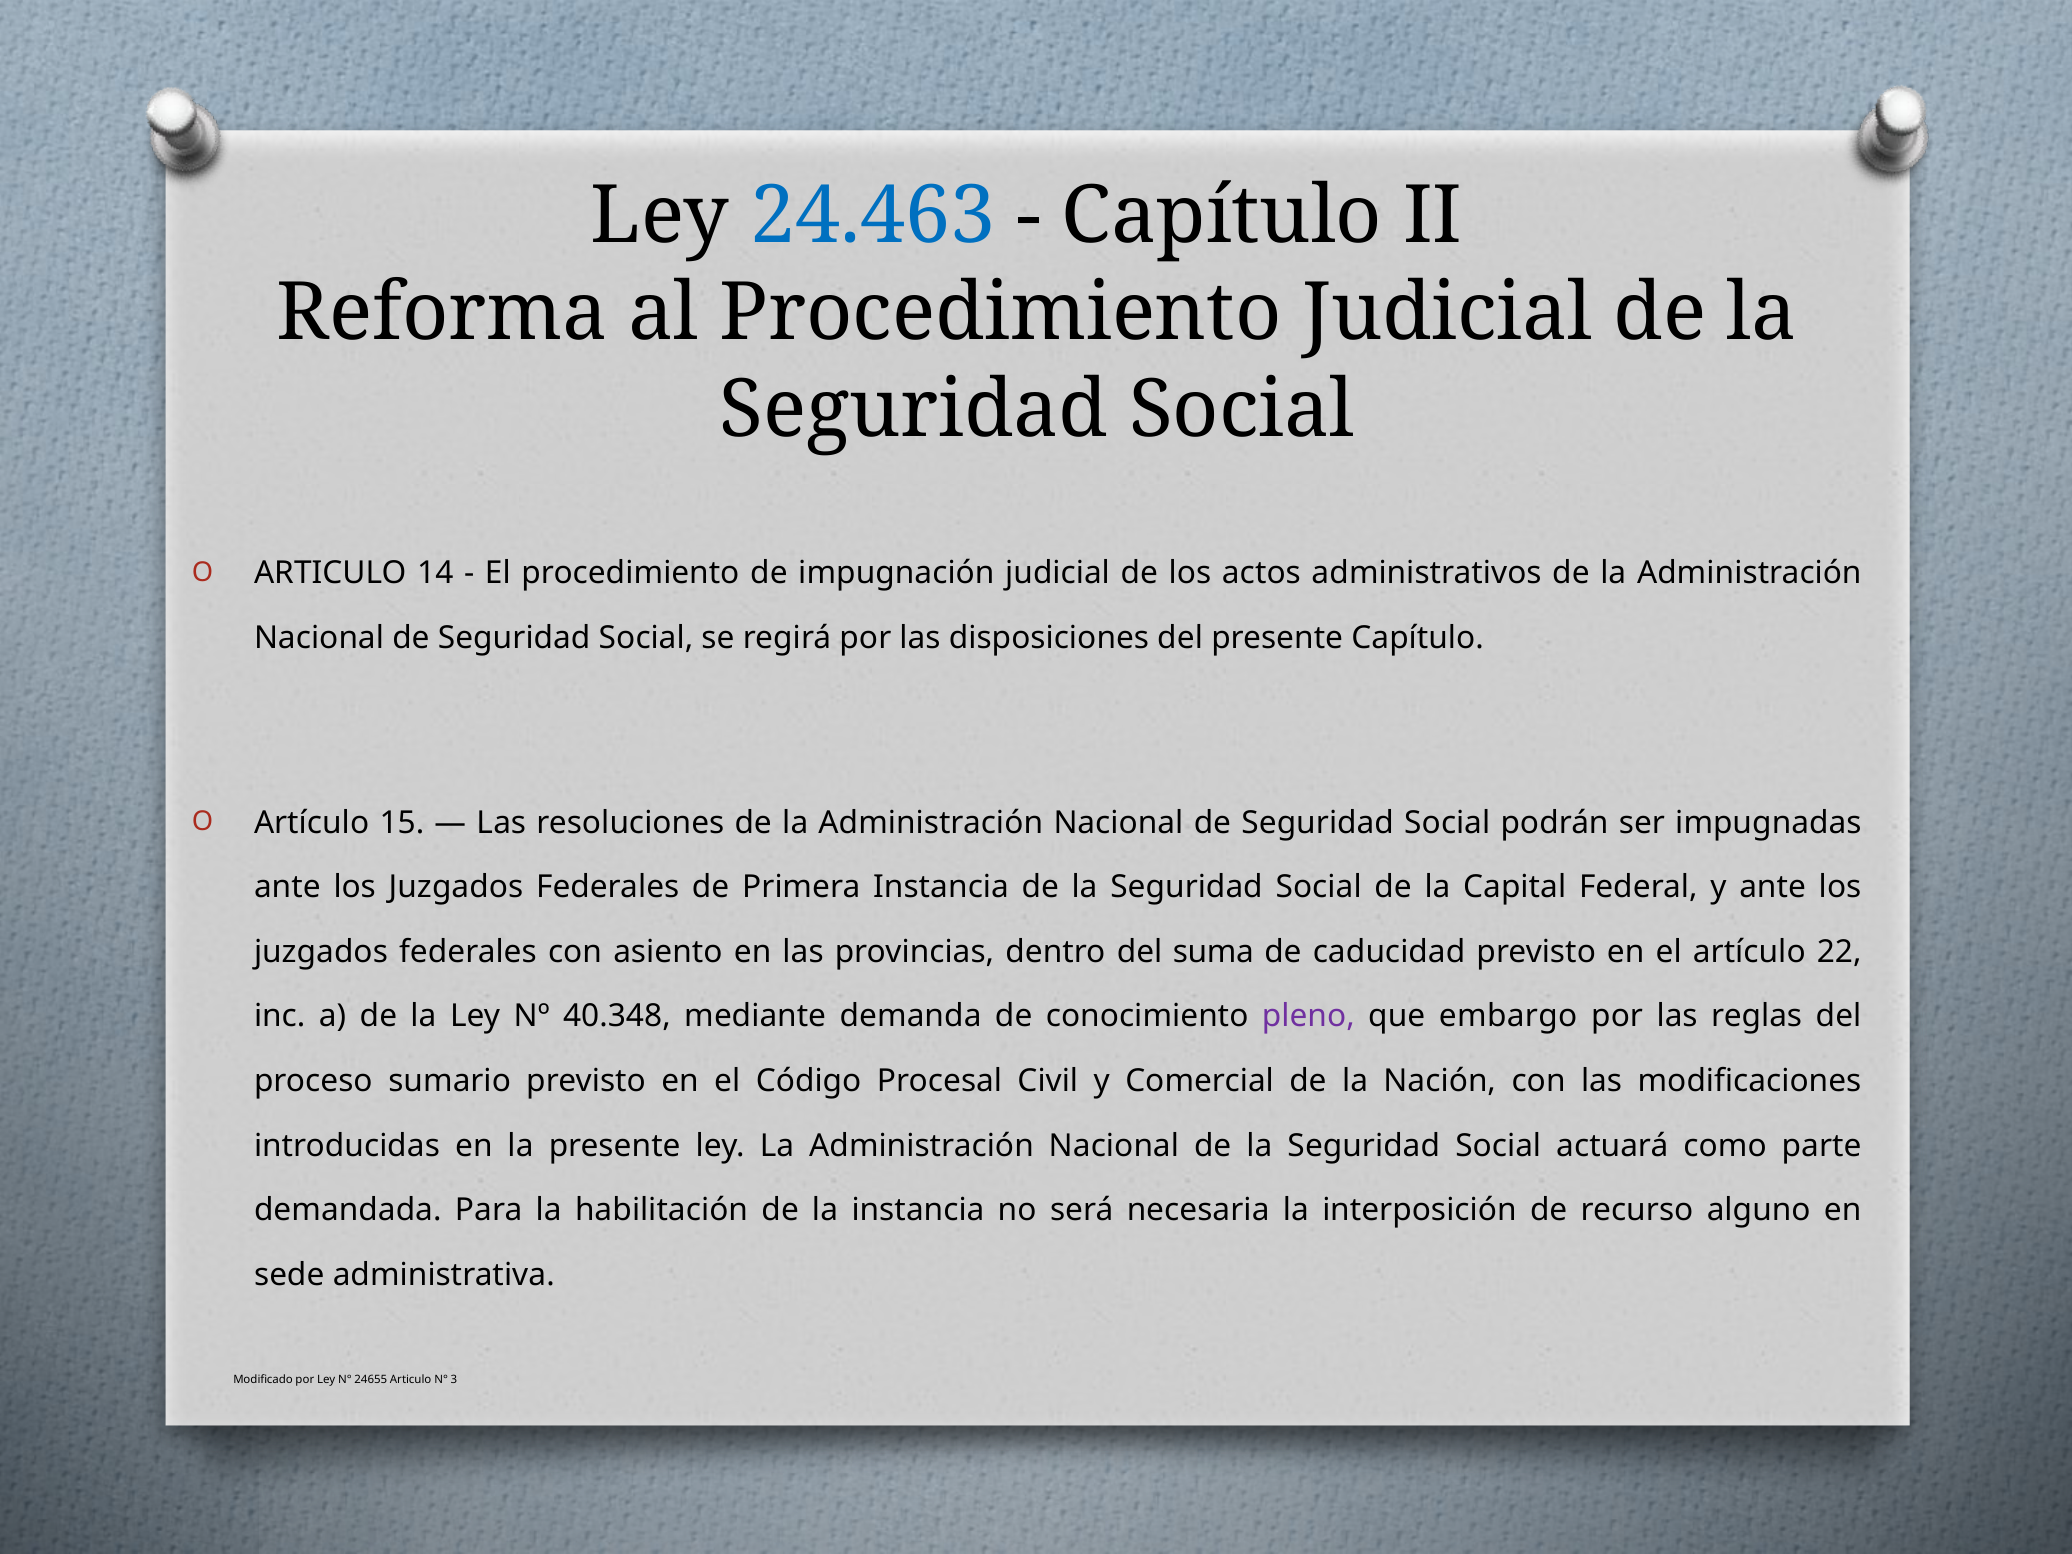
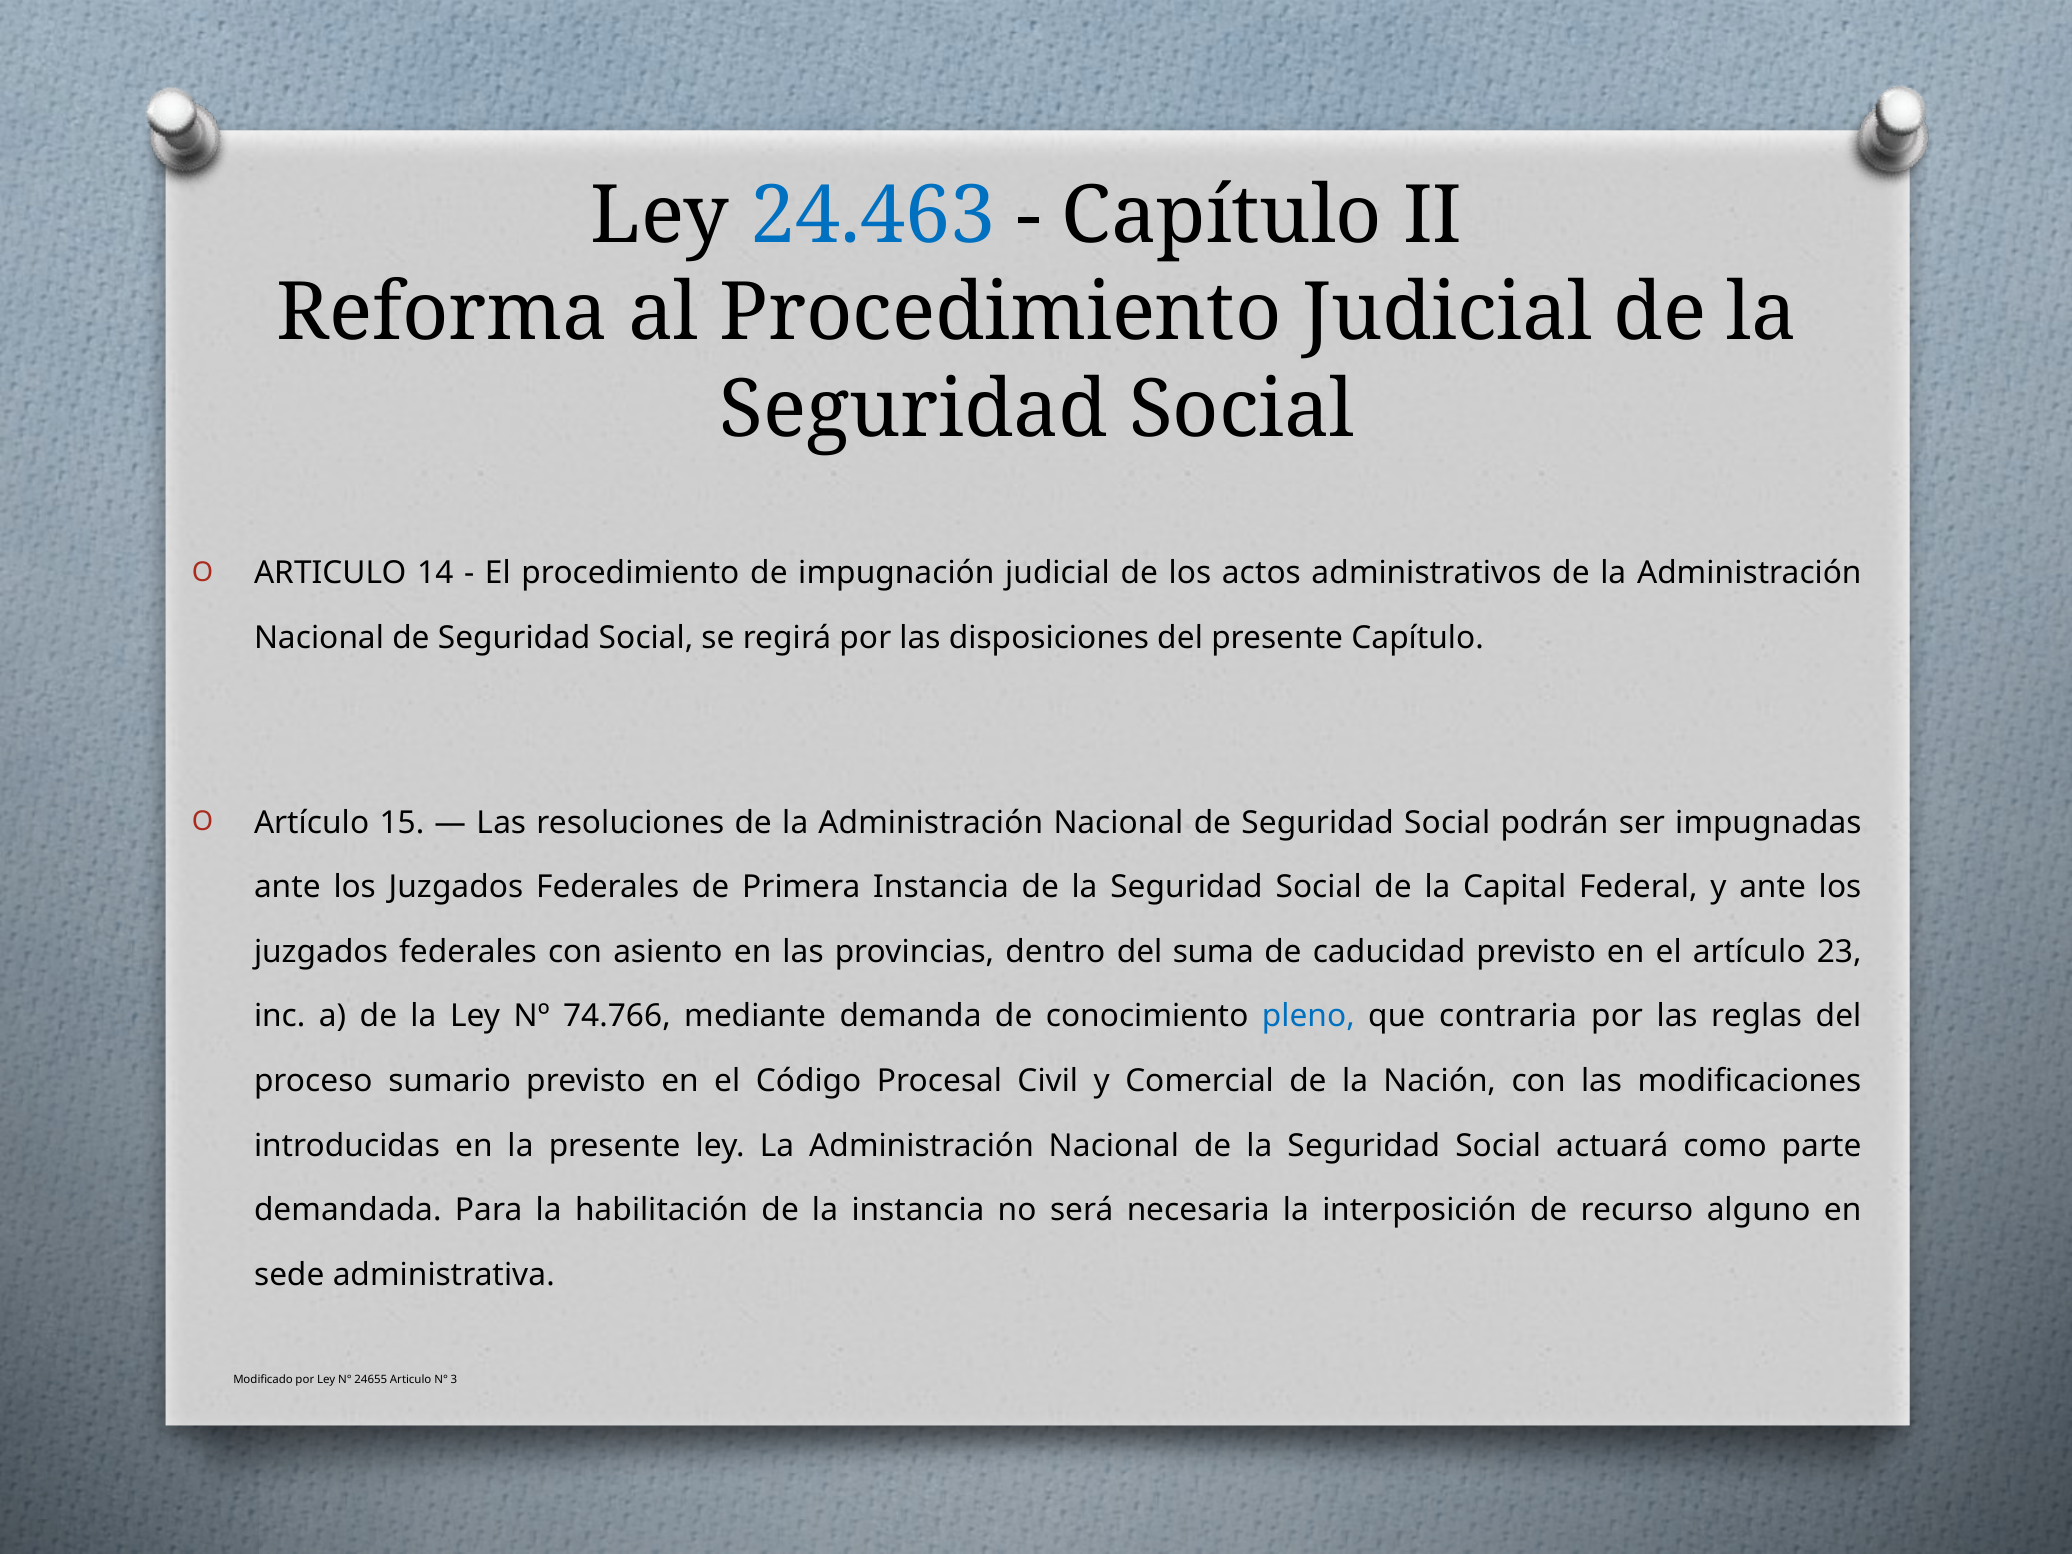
22: 22 -> 23
40.348: 40.348 -> 74.766
pleno colour: purple -> blue
embargo: embargo -> contraria
